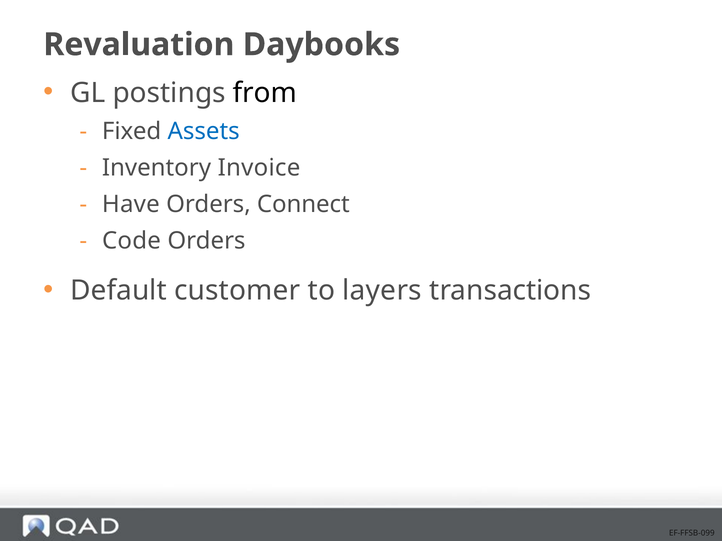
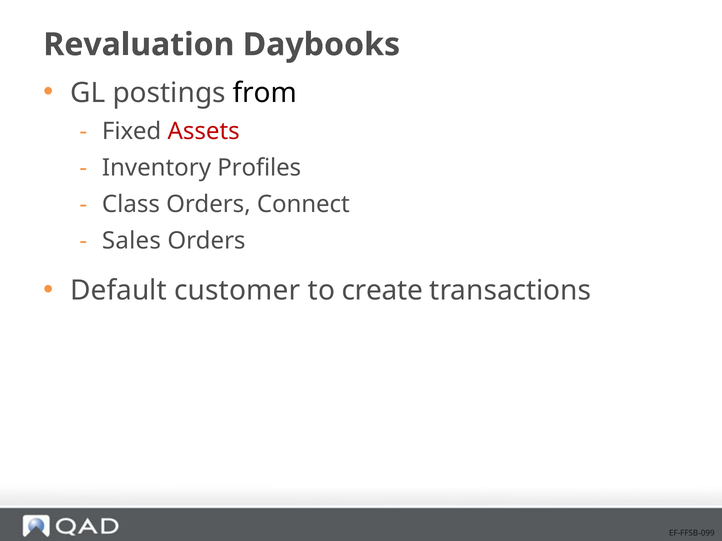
Assets colour: blue -> red
Invoice: Invoice -> Profiles
Have: Have -> Class
Code: Code -> Sales
layers: layers -> create
